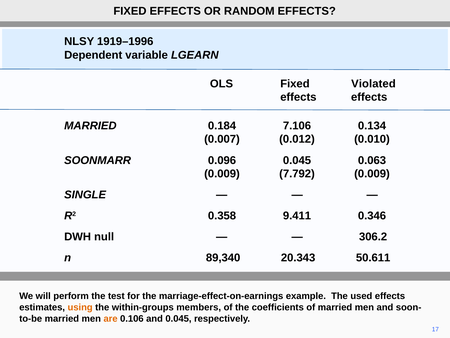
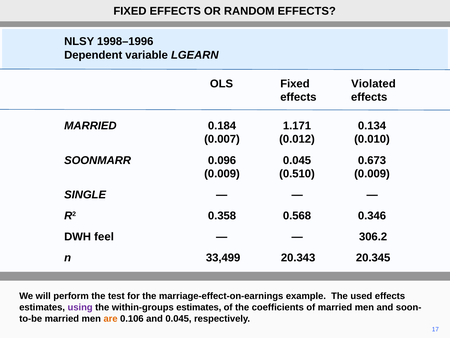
1919–1996: 1919–1996 -> 1998–1996
7.106: 7.106 -> 1.171
0.063: 0.063 -> 0.673
7.792: 7.792 -> 0.510
9.411: 9.411 -> 0.568
null: null -> feel
89,340: 89,340 -> 33,499
50.611: 50.611 -> 20.345
using colour: orange -> purple
within-groups members: members -> estimates
